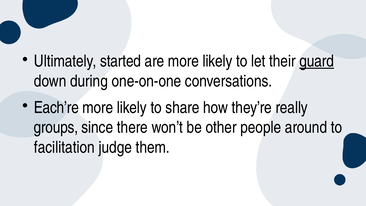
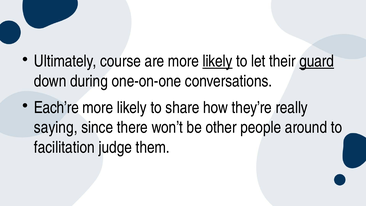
started: started -> course
likely at (218, 61) underline: none -> present
groups: groups -> saying
